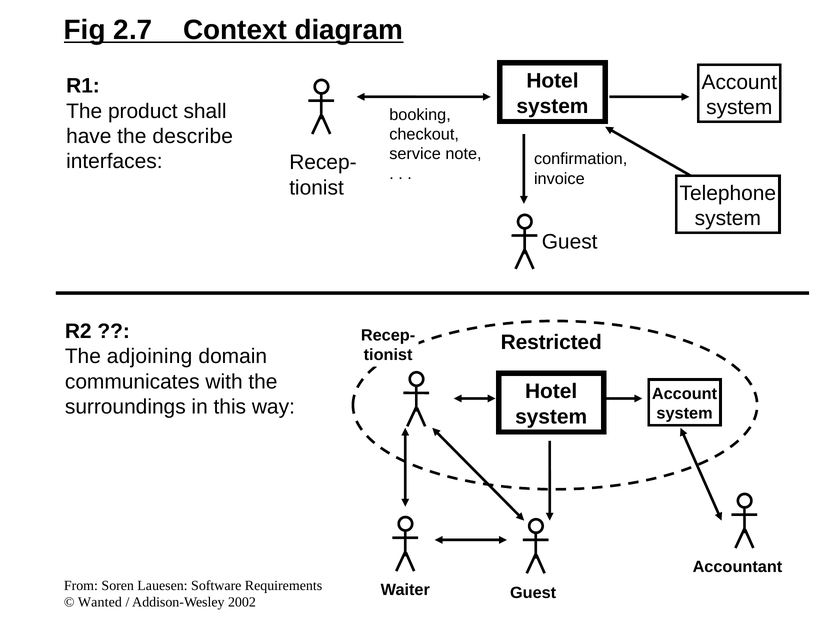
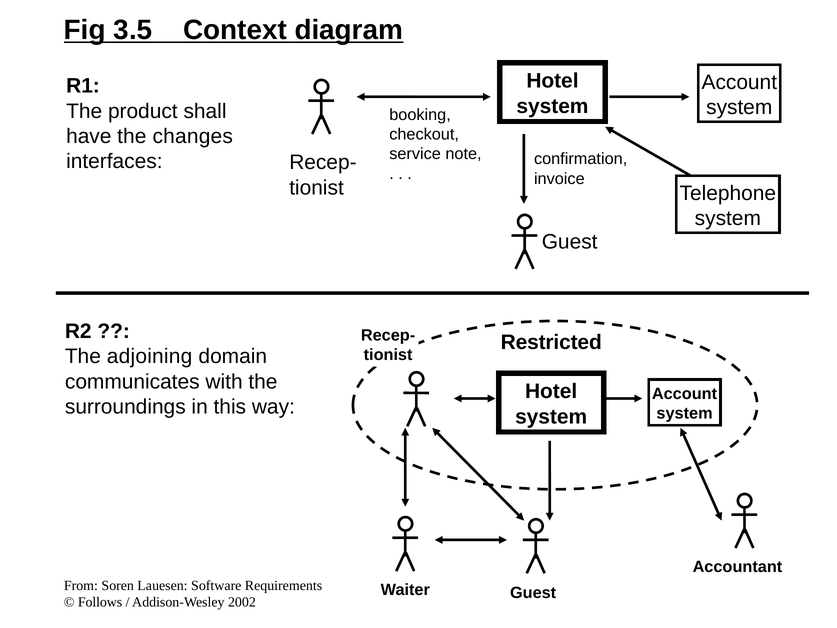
2.7: 2.7 -> 3.5
describe: describe -> changes
Wanted: Wanted -> Follows
